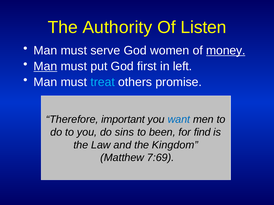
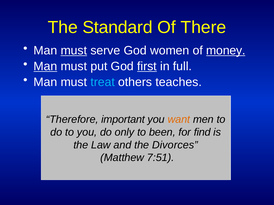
Authority: Authority -> Standard
Listen: Listen -> There
must at (74, 51) underline: none -> present
first underline: none -> present
left: left -> full
promise: promise -> teaches
want colour: blue -> orange
sins: sins -> only
Kingdom: Kingdom -> Divorces
7:69: 7:69 -> 7:51
